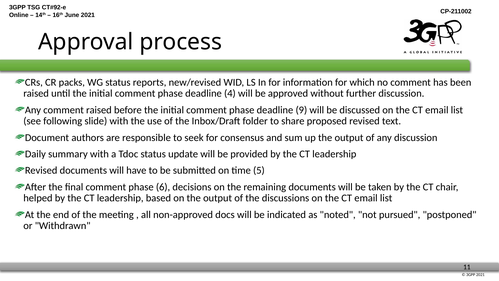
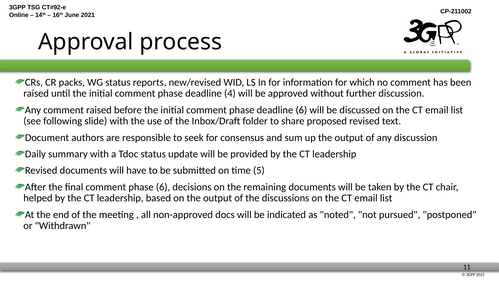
deadline 9: 9 -> 6
